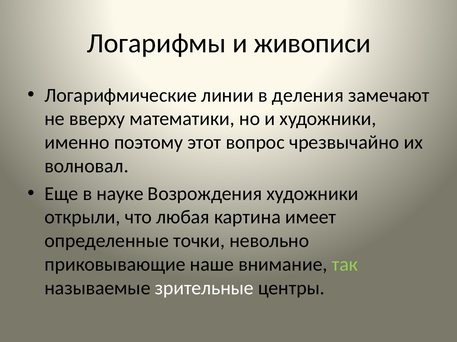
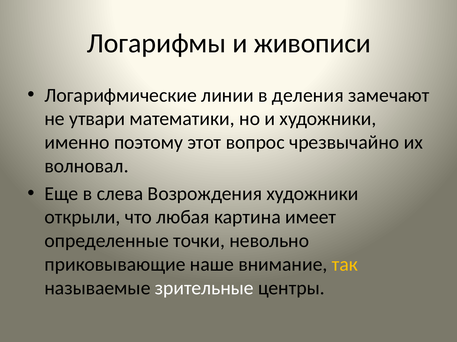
вверху: вверху -> утвари
науке: науке -> слева
так colour: light green -> yellow
